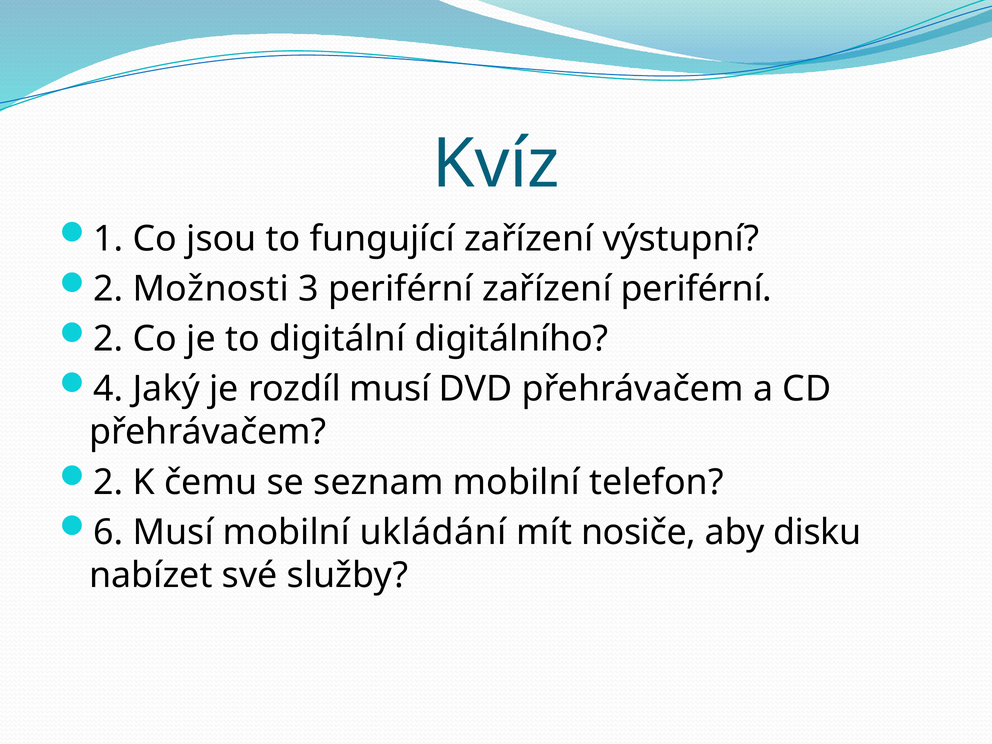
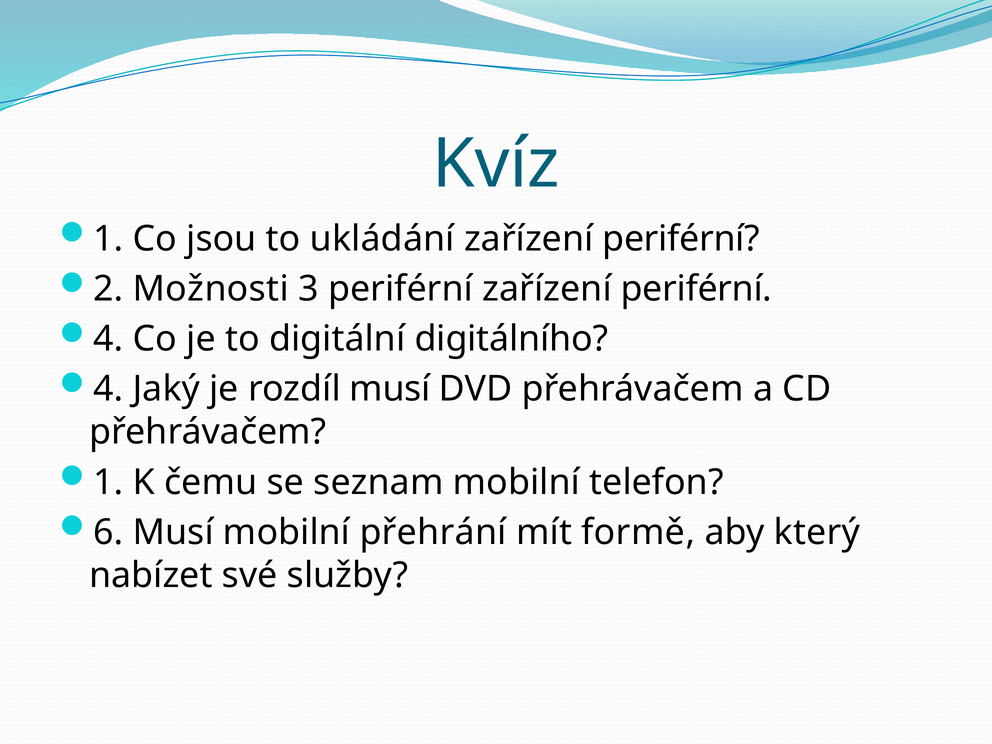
fungující: fungující -> ukládání
výstupní at (681, 239): výstupní -> periférní
2 at (108, 339): 2 -> 4
2 at (108, 482): 2 -> 1
ukládání: ukládání -> přehrání
nosiče: nosiče -> formě
disku: disku -> který
